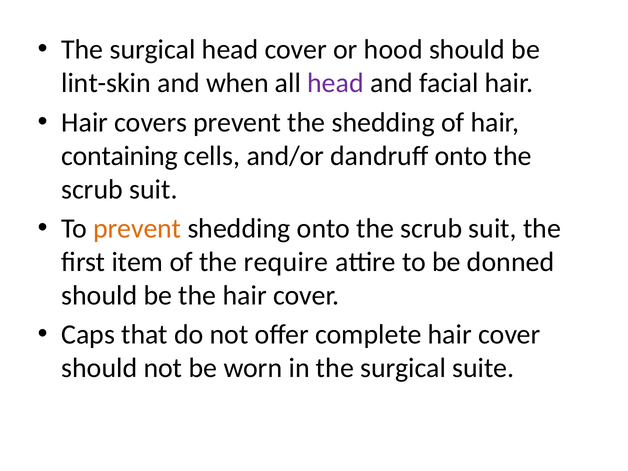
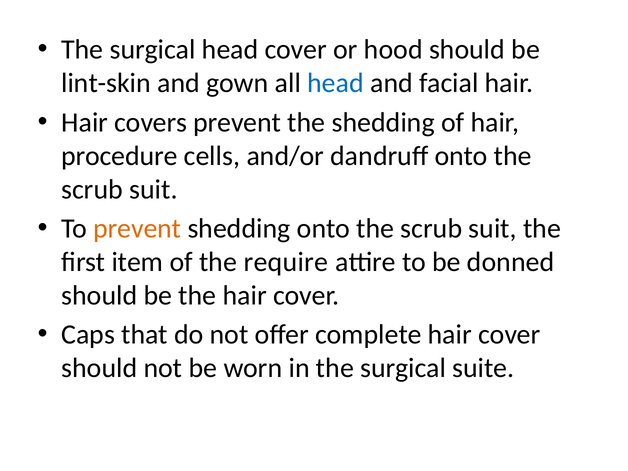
when: when -> gown
head at (336, 83) colour: purple -> blue
containing: containing -> procedure
